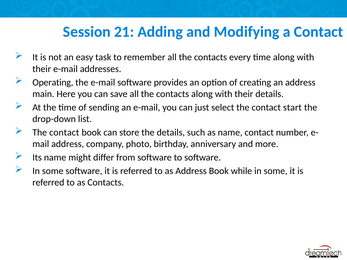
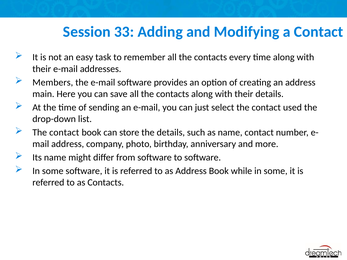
21: 21 -> 33
Operating: Operating -> Members
start: start -> used
